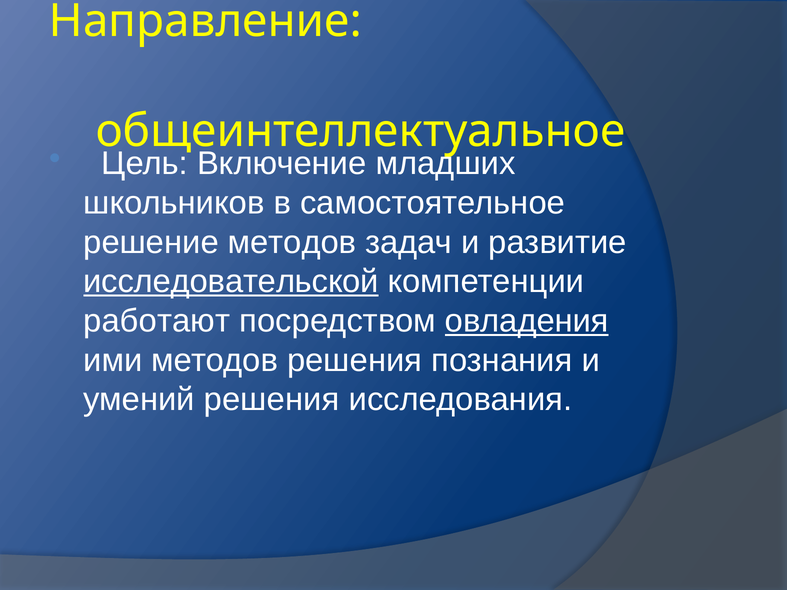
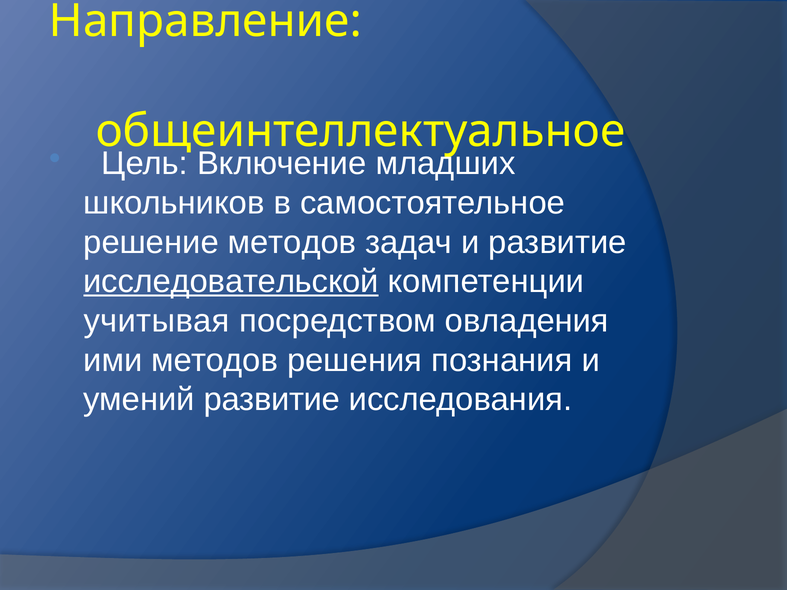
работают: работают -> учитывая
овладения underline: present -> none
умений решения: решения -> развитие
